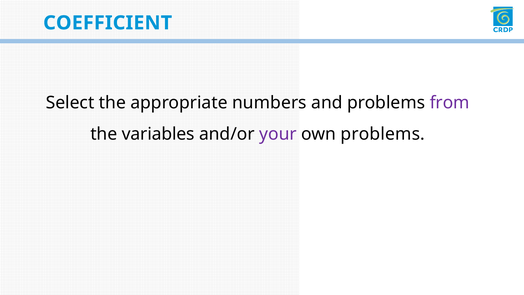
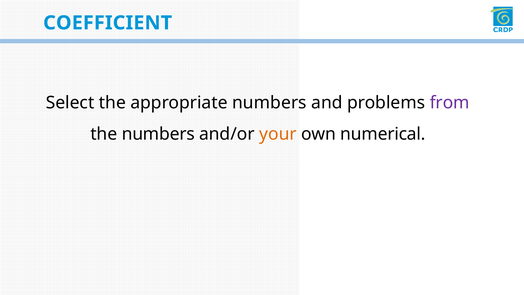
the variables: variables -> numbers
your colour: purple -> orange
own problems: problems -> numerical
